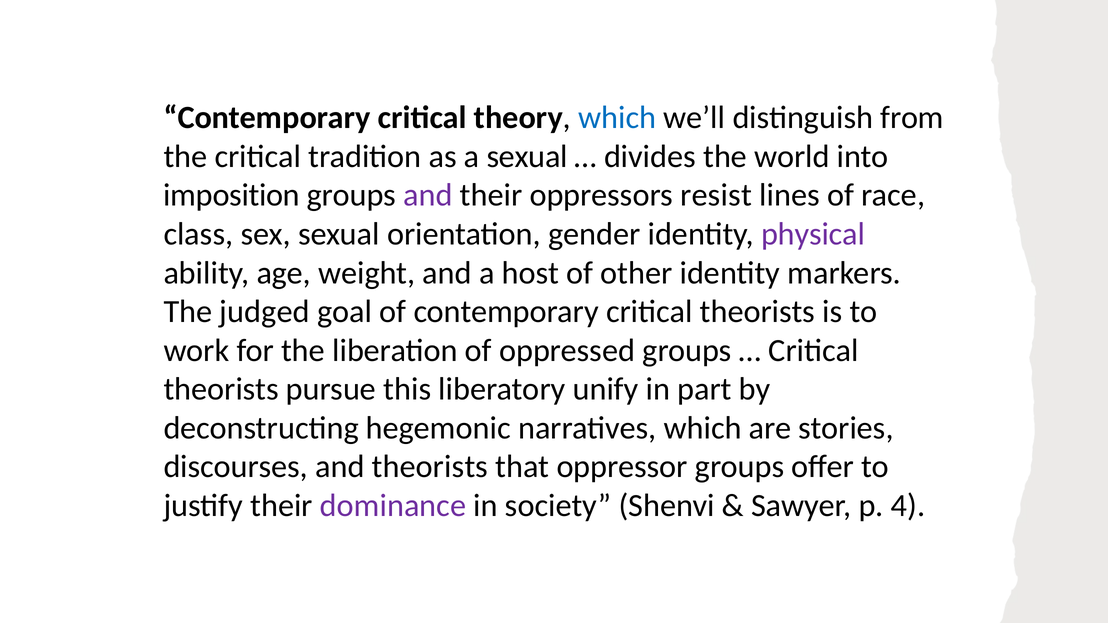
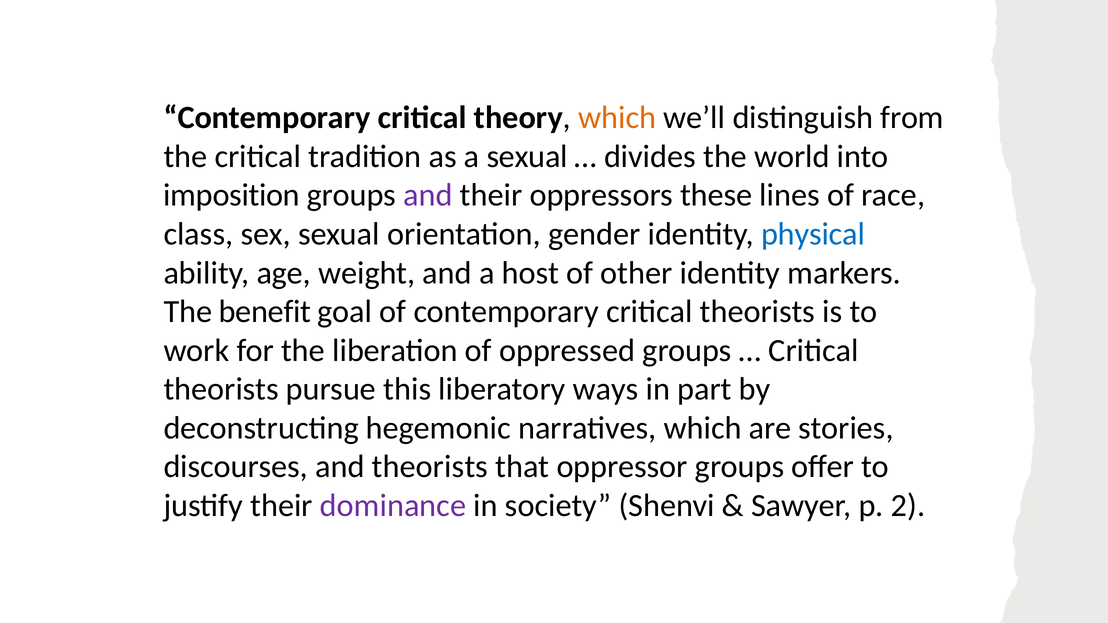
which at (617, 118) colour: blue -> orange
resist: resist -> these
physical colour: purple -> blue
judged: judged -> benefit
unify: unify -> ways
4: 4 -> 2
